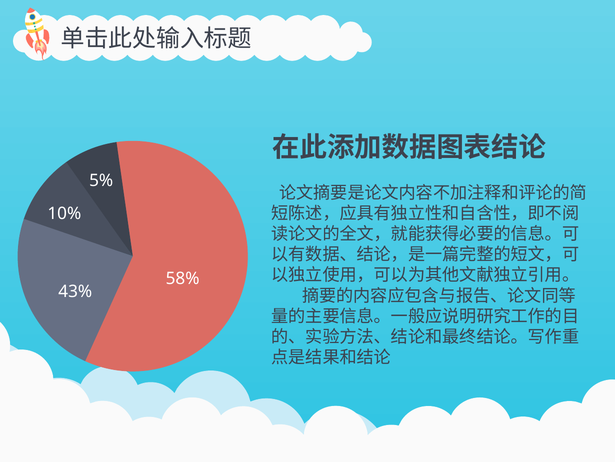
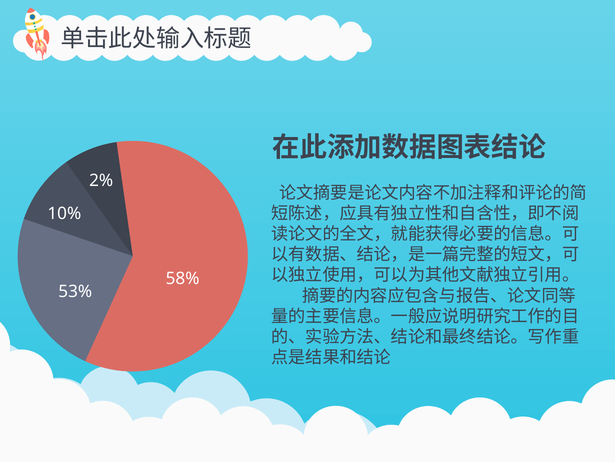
5%: 5% -> 2%
43%: 43% -> 53%
